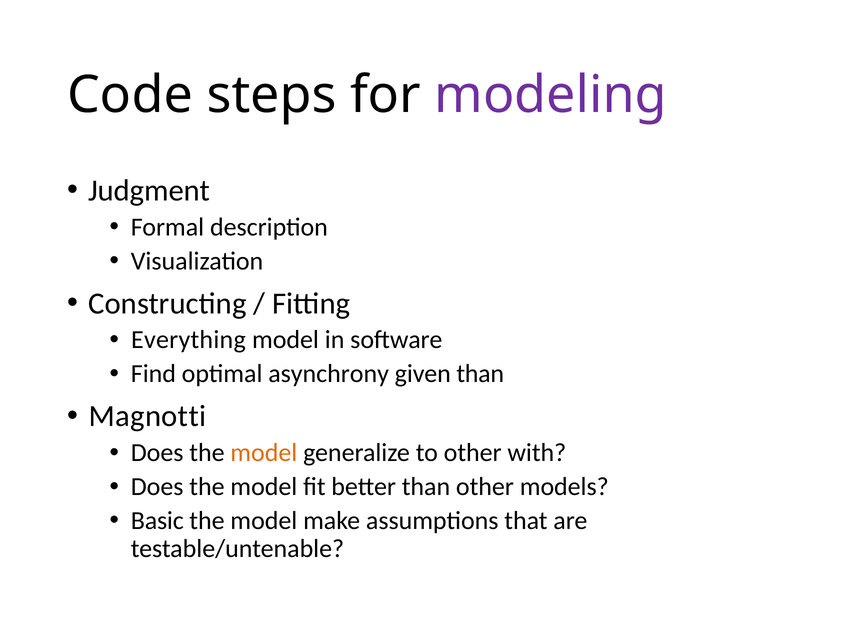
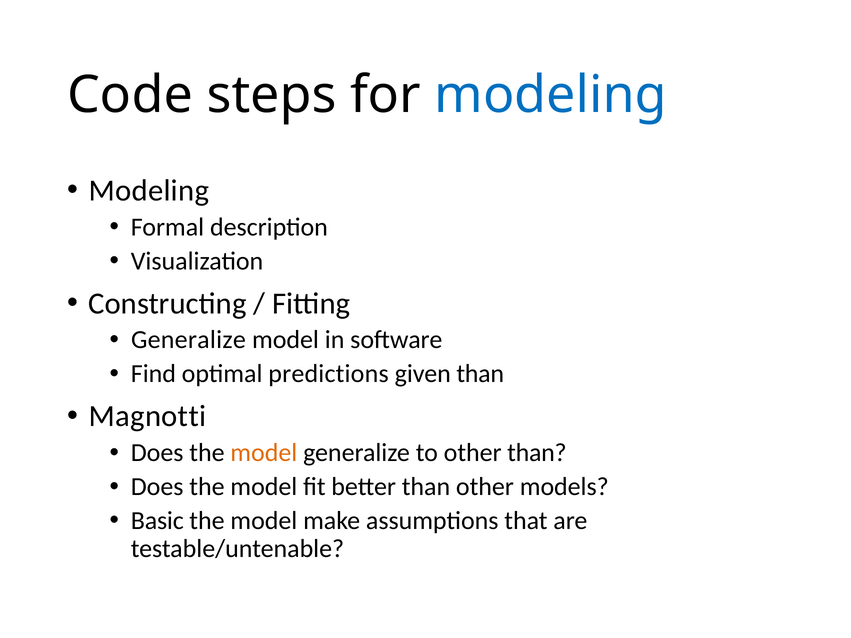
modeling at (551, 95) colour: purple -> blue
Judgment at (149, 191): Judgment -> Modeling
Everything at (188, 340): Everything -> Generalize
asynchrony: asynchrony -> predictions
other with: with -> than
